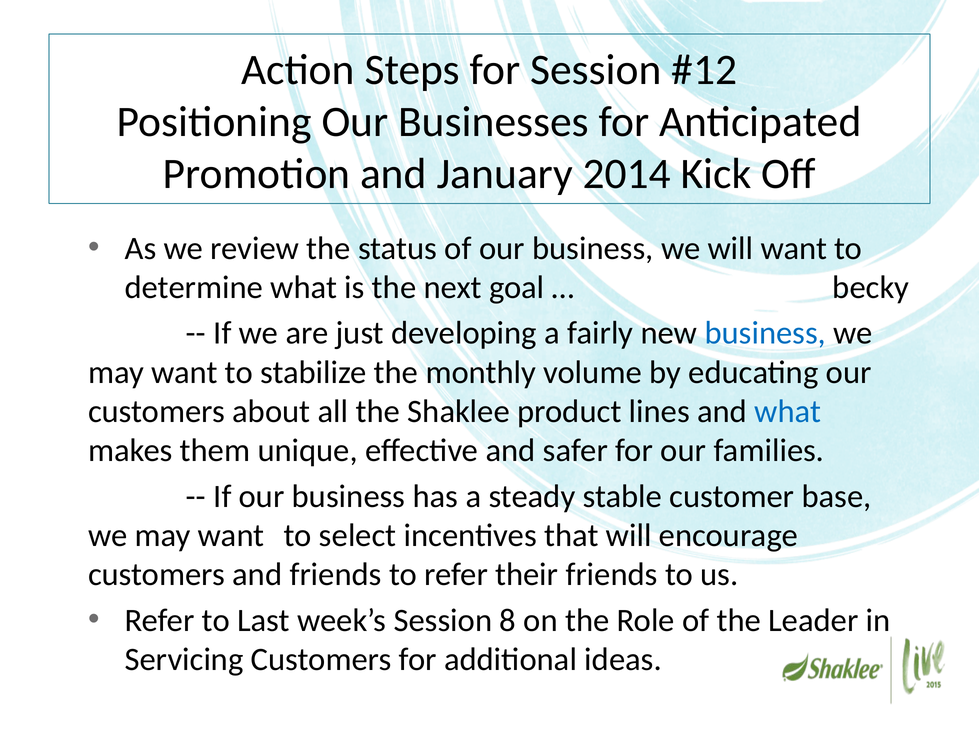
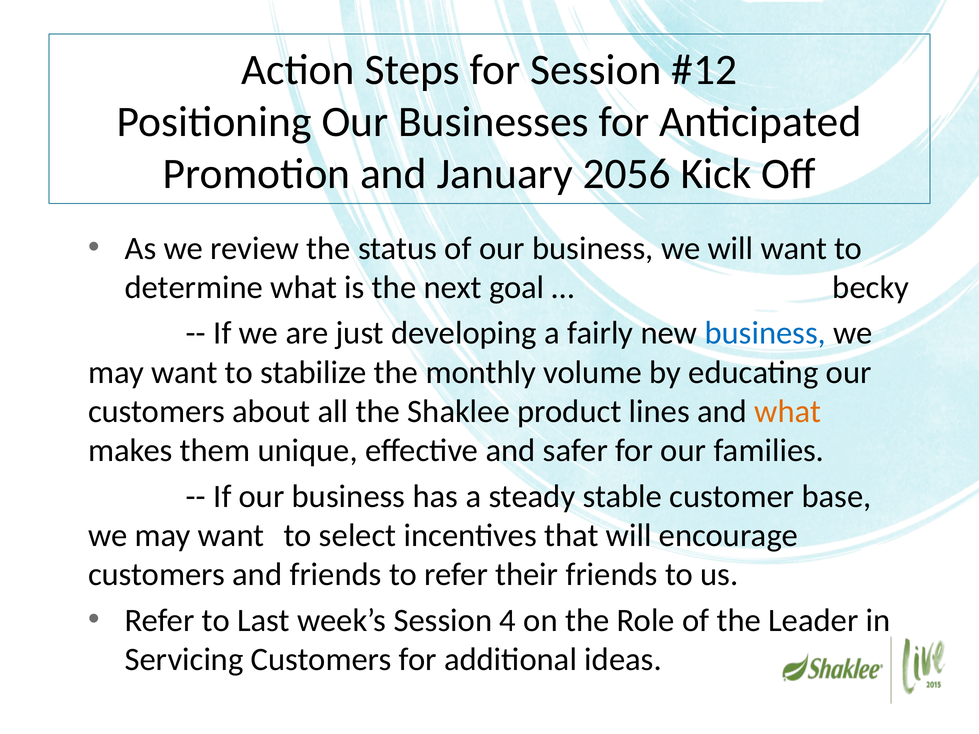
2014: 2014 -> 2056
what at (788, 412) colour: blue -> orange
8: 8 -> 4
